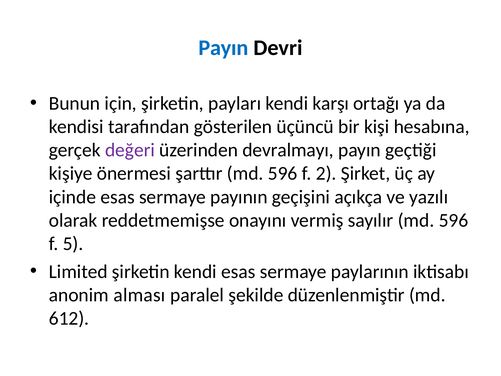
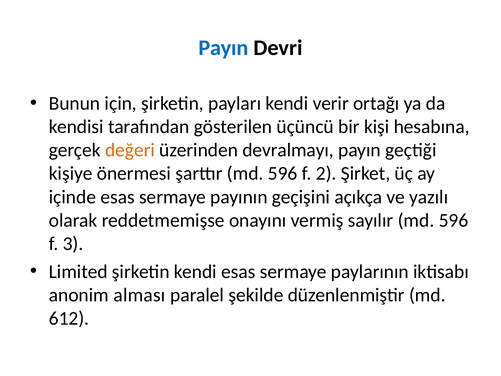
karşı: karşı -> verir
değeri colour: purple -> orange
5: 5 -> 3
